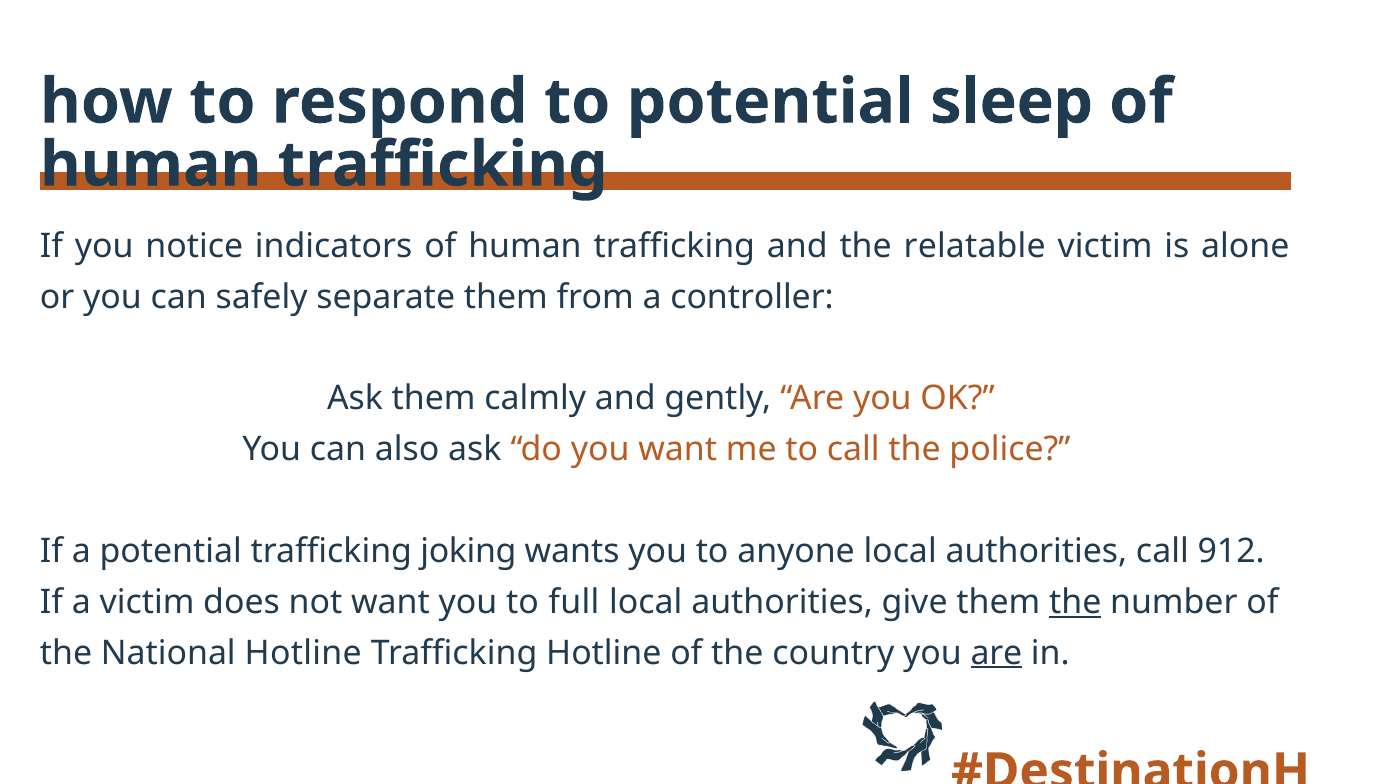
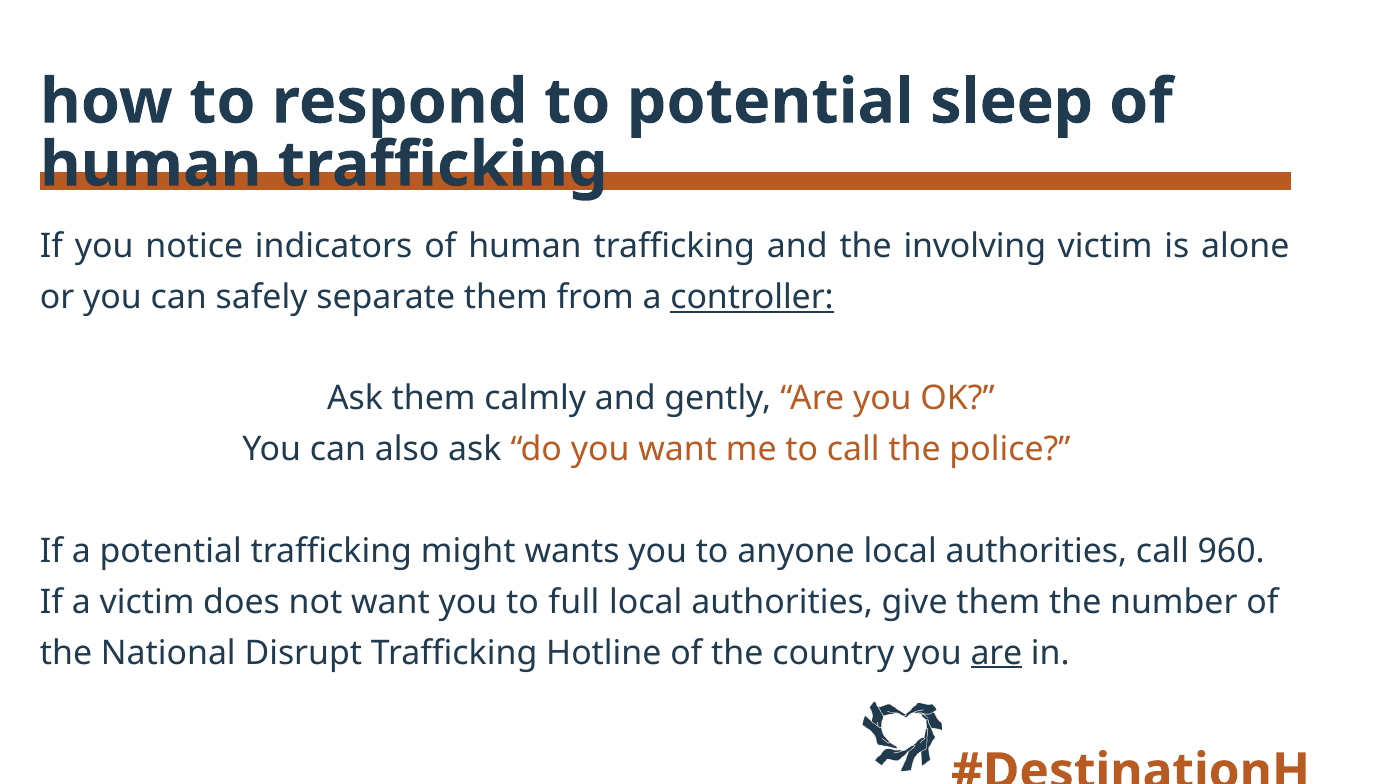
relatable: relatable -> involving
controller underline: none -> present
joking: joking -> might
912: 912 -> 960
the at (1075, 602) underline: present -> none
National Hotline: Hotline -> Disrupt
